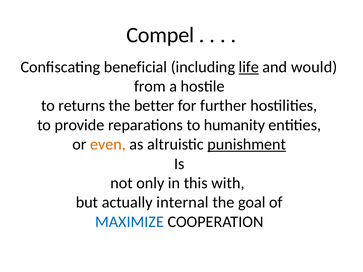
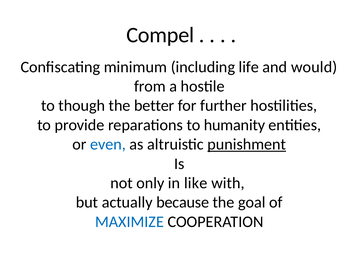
beneficial: beneficial -> minimum
life underline: present -> none
returns: returns -> though
even colour: orange -> blue
this: this -> like
internal: internal -> because
